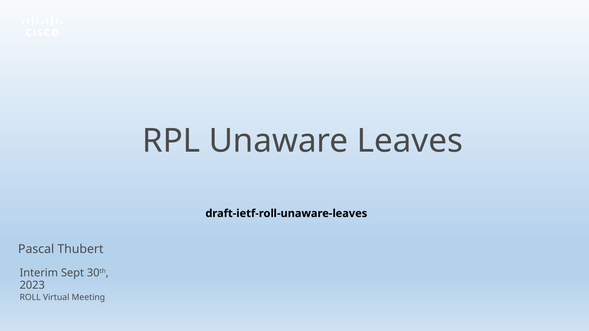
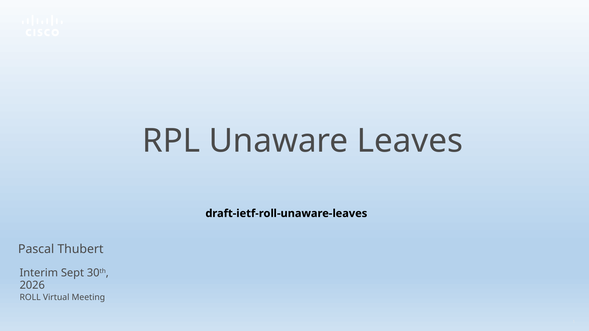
2023: 2023 -> 2026
